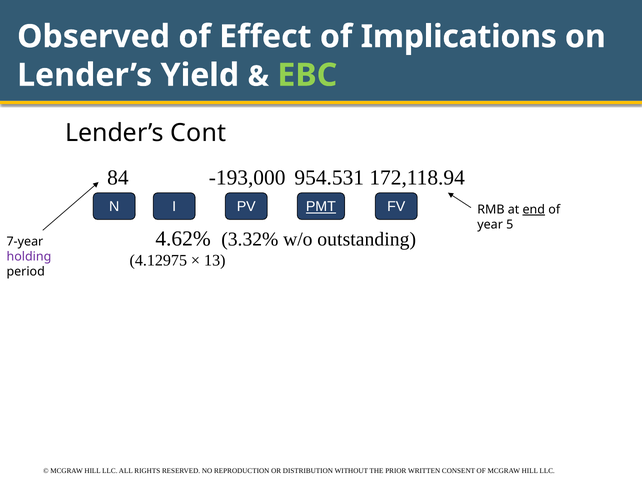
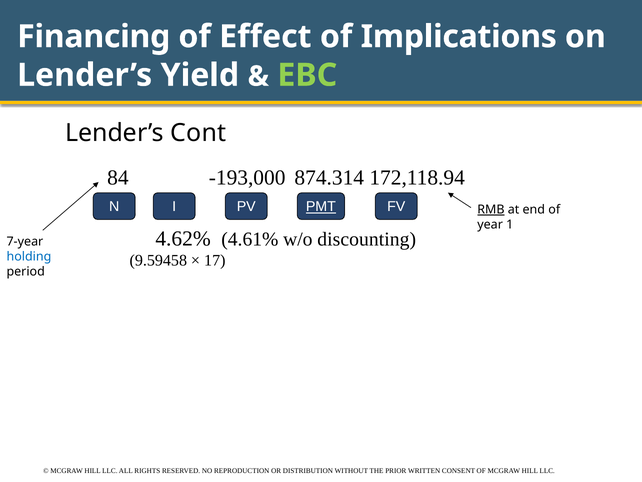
Observed: Observed -> Financing
954.531: 954.531 -> 874.314
RMB underline: none -> present
end underline: present -> none
5: 5 -> 1
3.32%: 3.32% -> 4.61%
outstanding: outstanding -> discounting
4.12975: 4.12975 -> 9.59458
13: 13 -> 17
holding colour: purple -> blue
